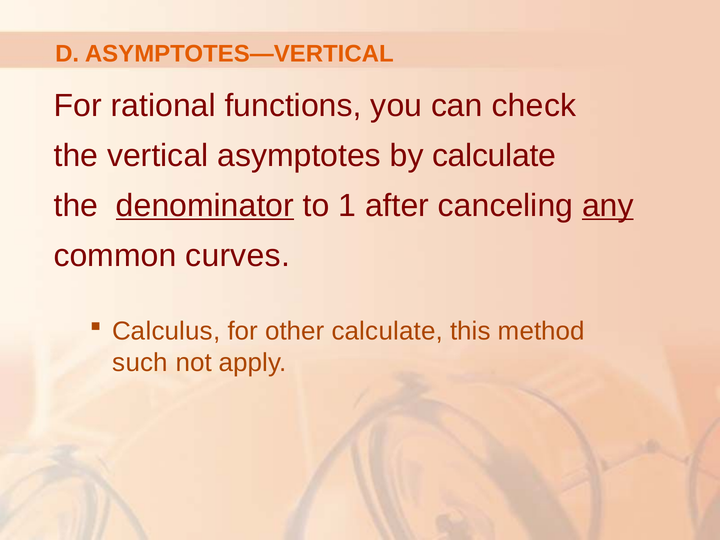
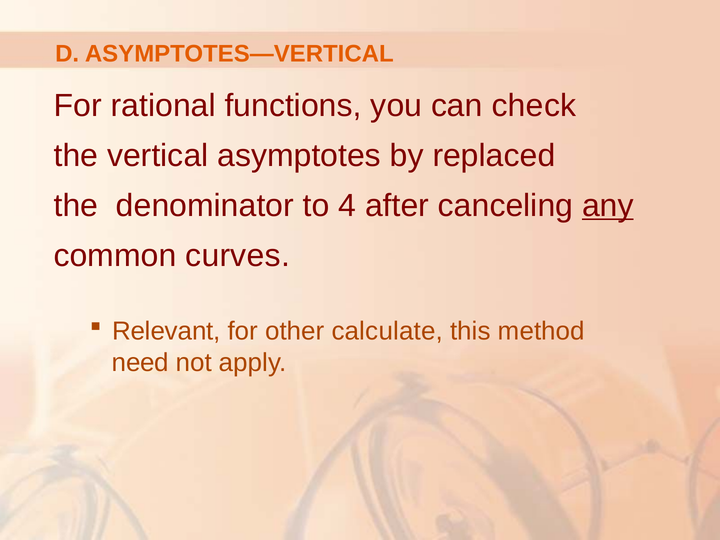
by calculate: calculate -> replaced
denominator underline: present -> none
1: 1 -> 4
Calculus: Calculus -> Relevant
such: such -> need
